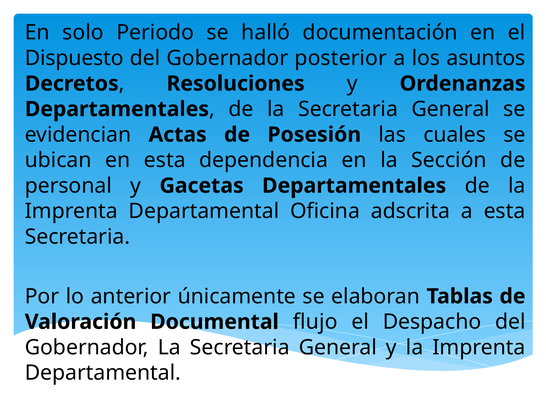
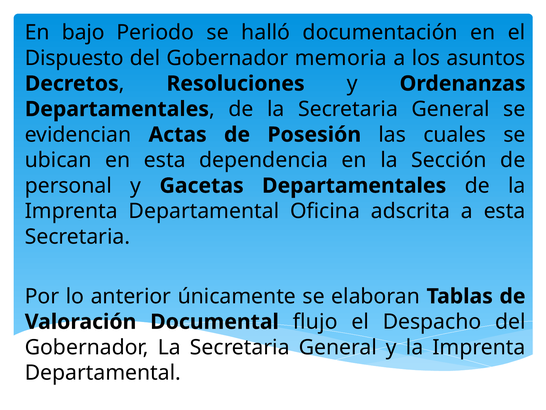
solo: solo -> bajo
posterior: posterior -> memoria
